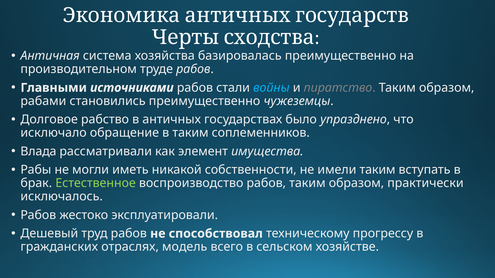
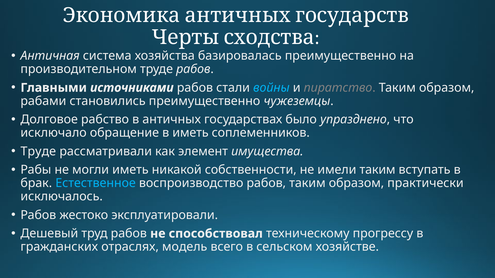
в таким: таким -> иметь
Влада at (38, 152): Влада -> Труде
Естественное colour: light green -> light blue
